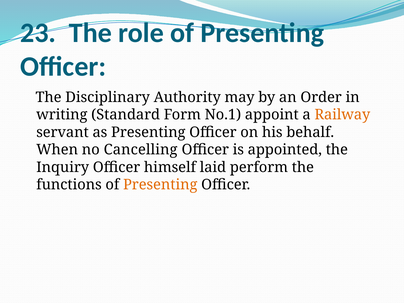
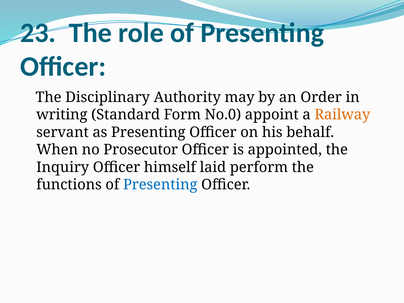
No.1: No.1 -> No.0
Cancelling: Cancelling -> Prosecutor
Presenting at (160, 185) colour: orange -> blue
